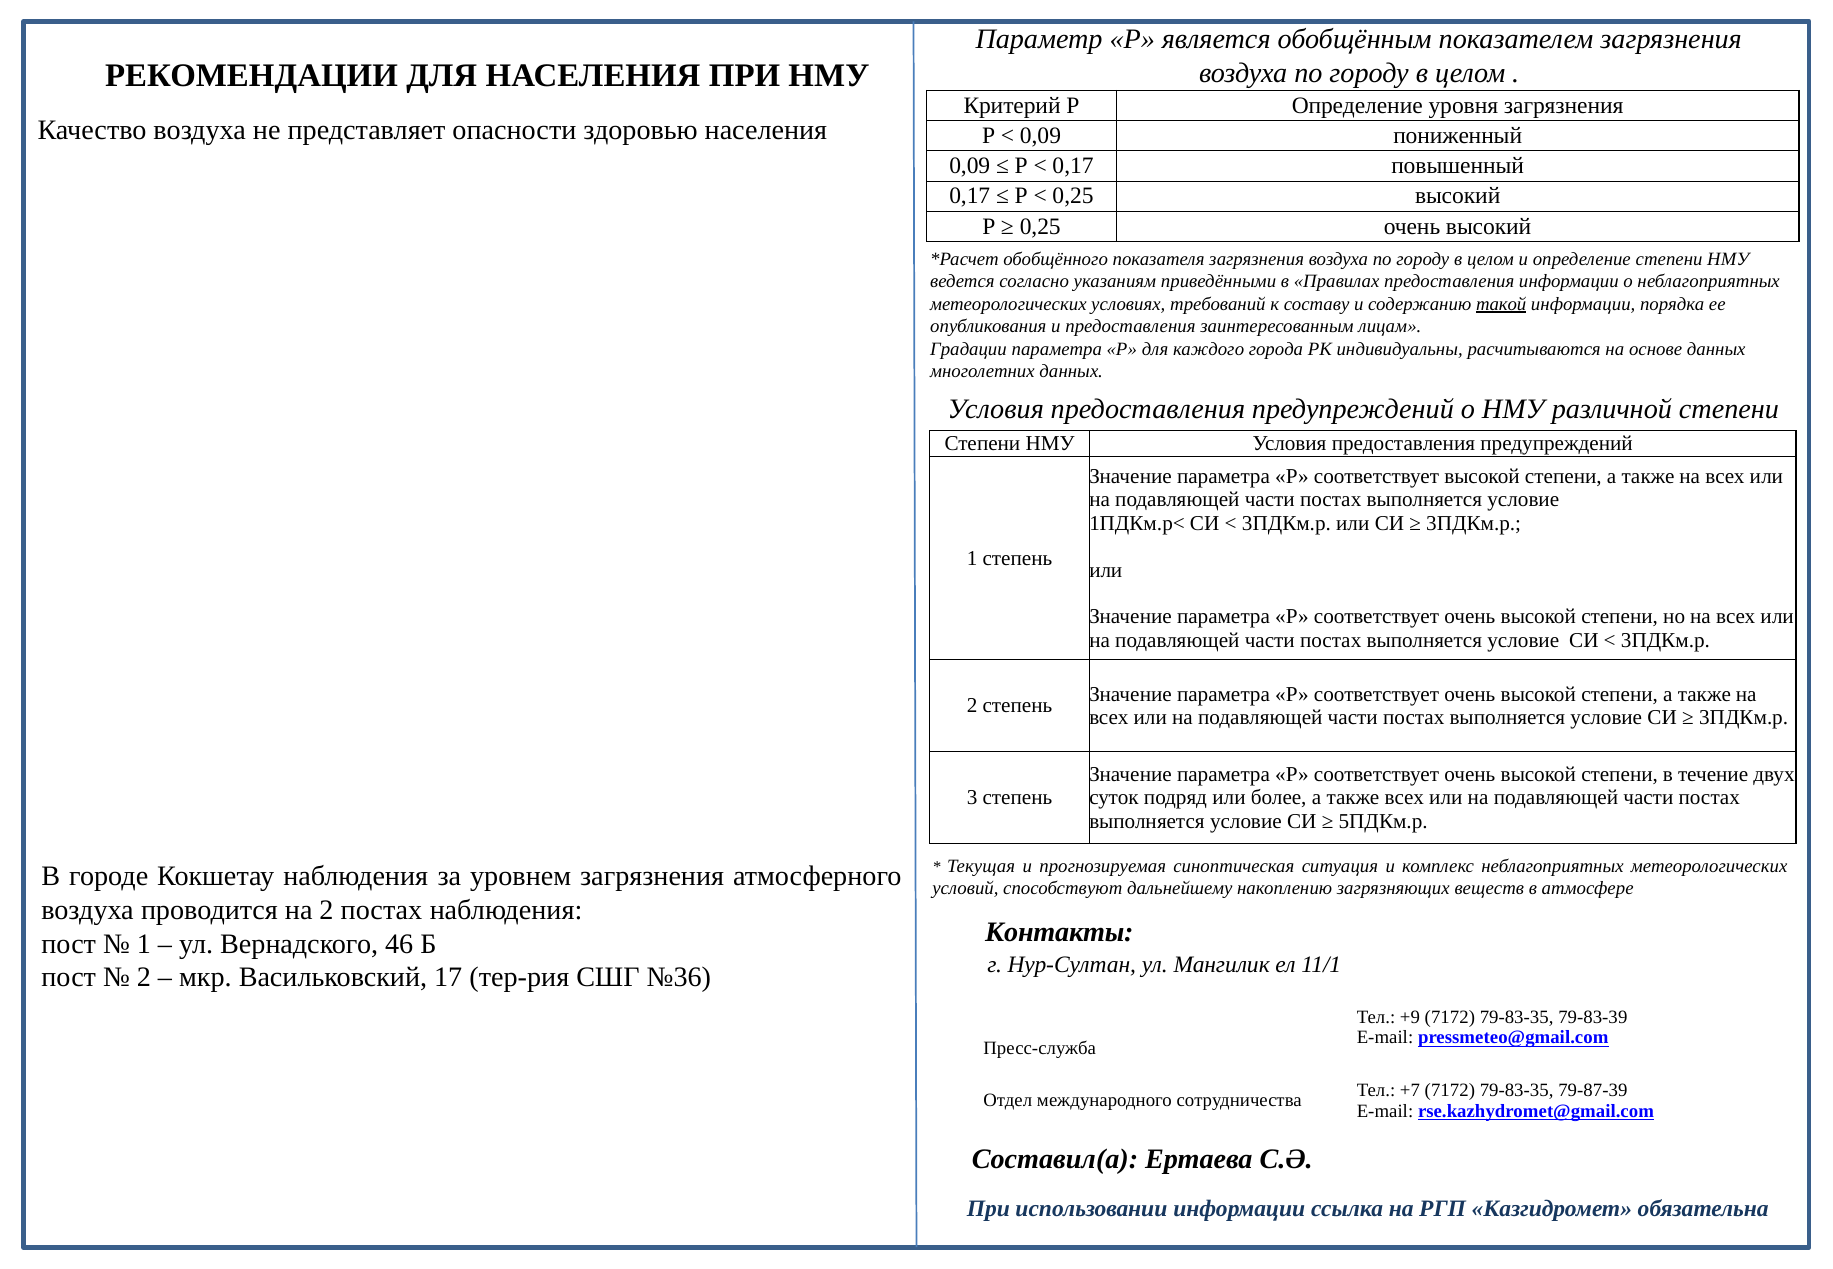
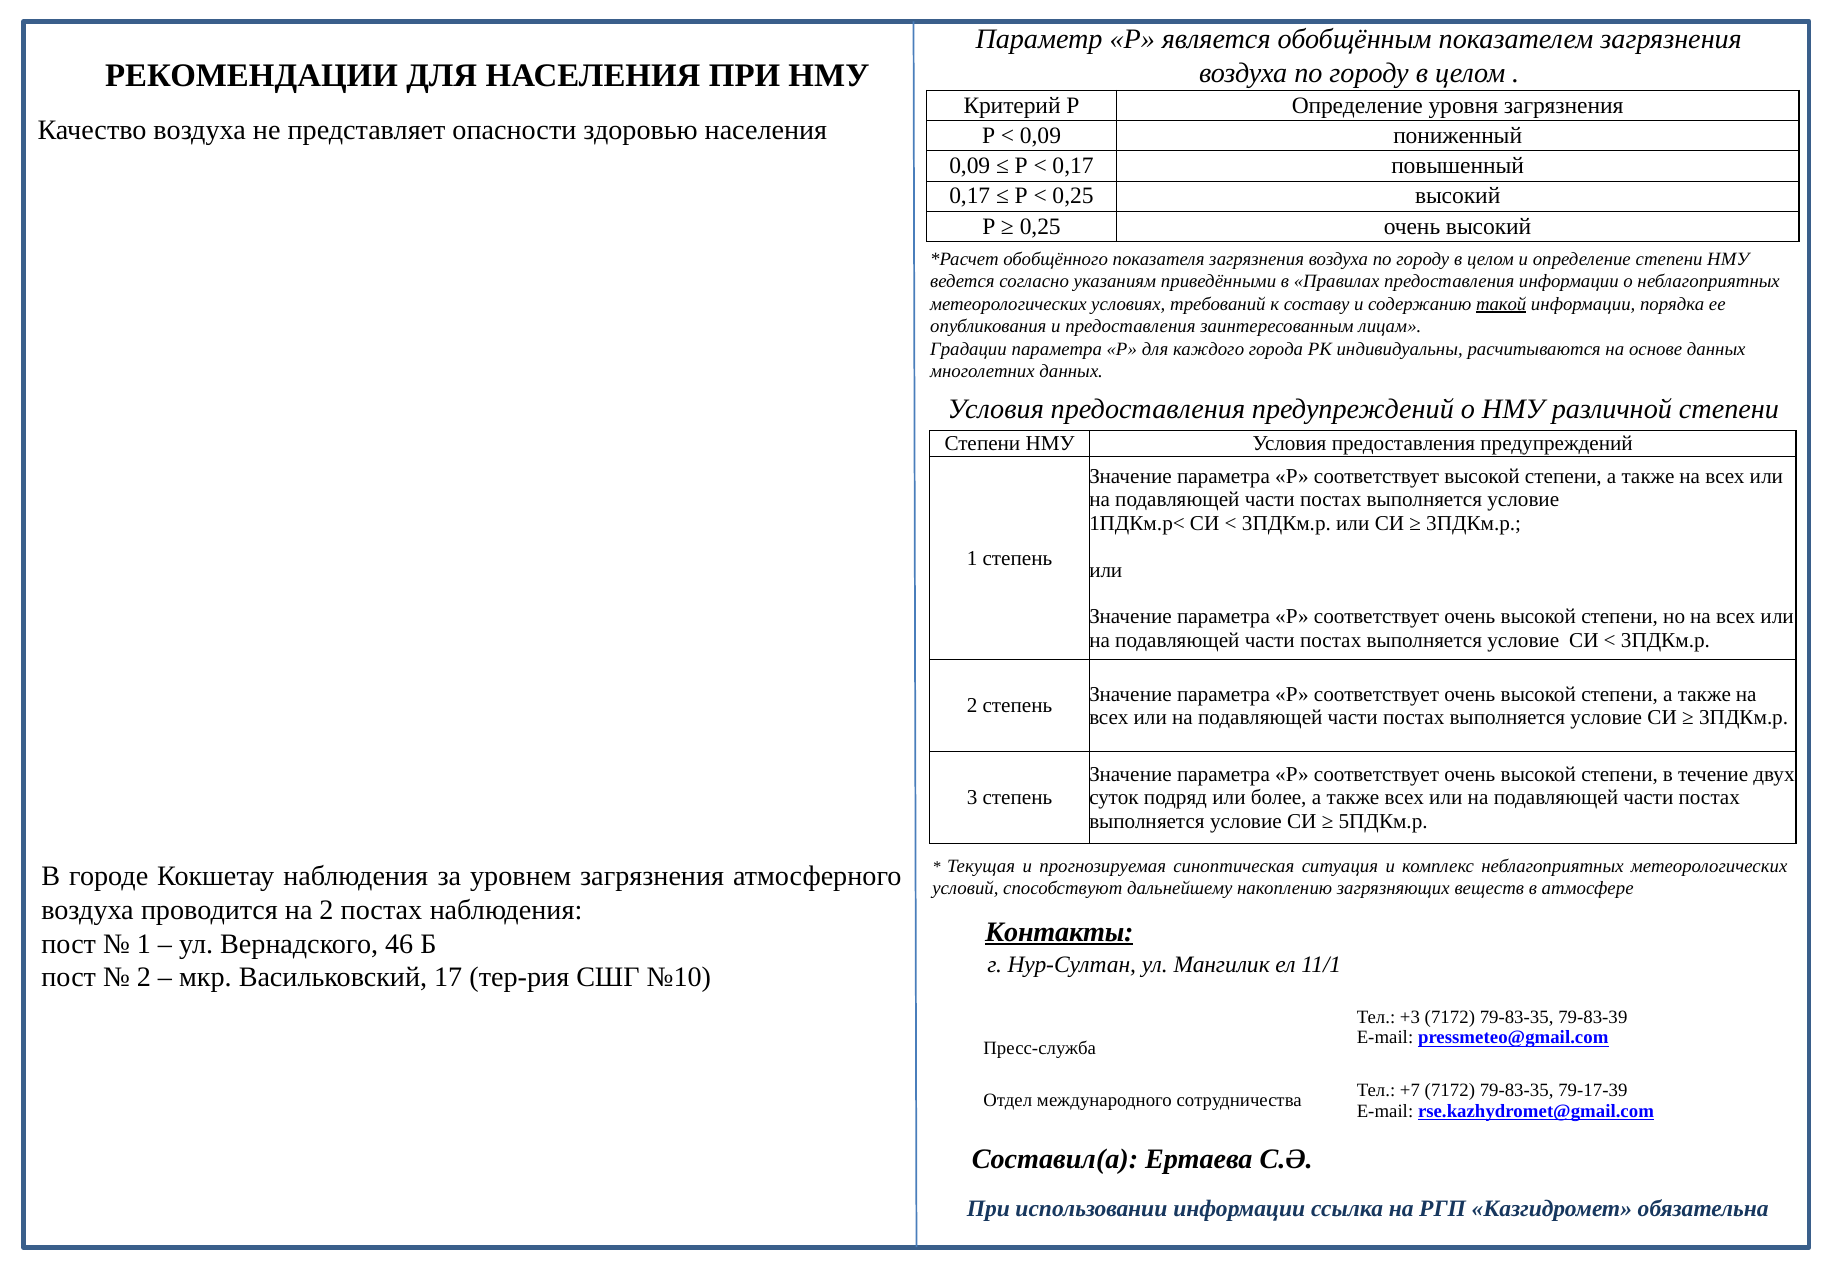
Контакты underline: none -> present
№36: №36 -> №10
+9: +9 -> +3
79-87-39: 79-87-39 -> 79-17-39
